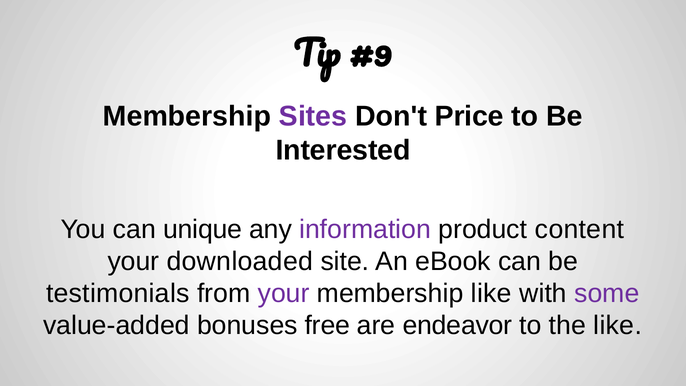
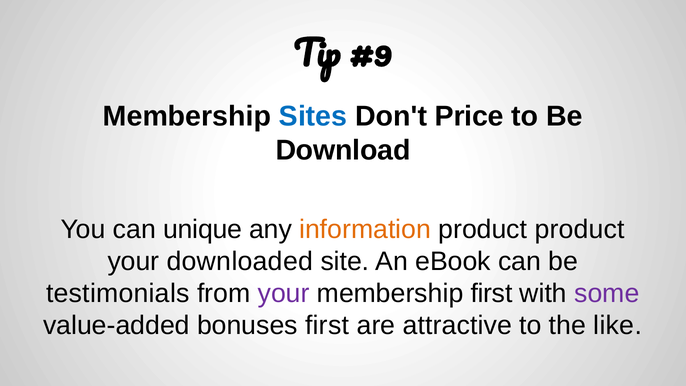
Sites colour: purple -> blue
Interested: Interested -> Download
information colour: purple -> orange
product content: content -> product
membership like: like -> first
bonuses free: free -> first
endeavor: endeavor -> attractive
